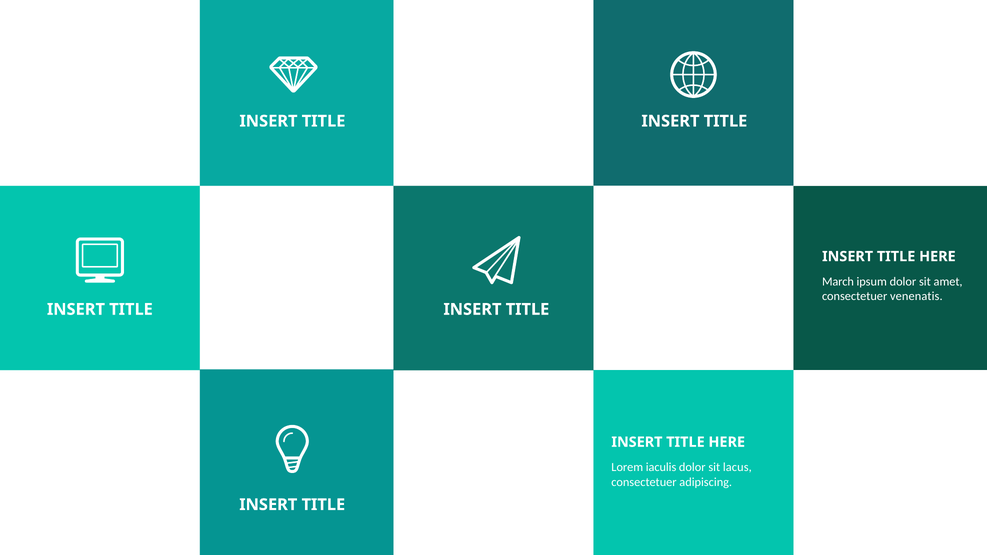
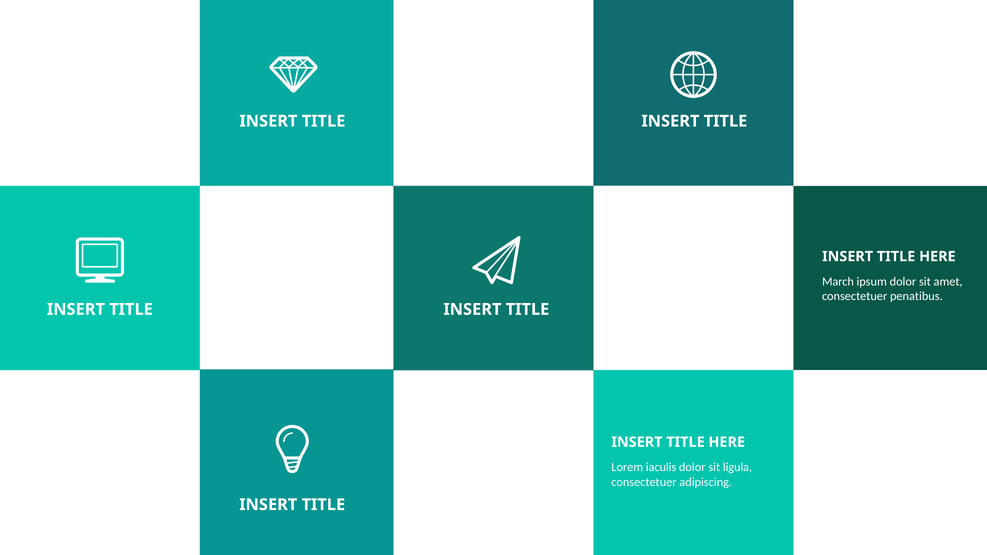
venenatis: venenatis -> penatibus
lacus: lacus -> ligula
